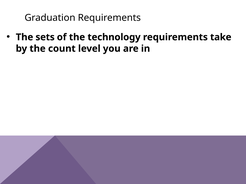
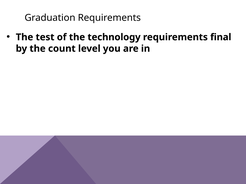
sets: sets -> test
take: take -> final
